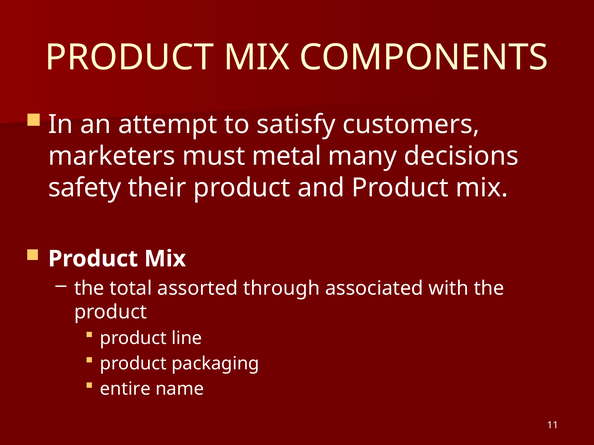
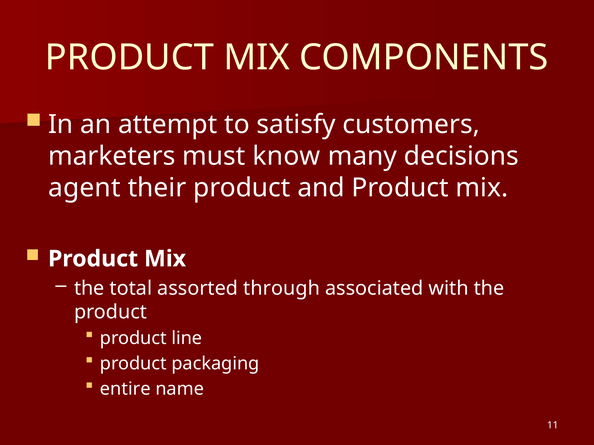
metal: metal -> know
safety: safety -> agent
